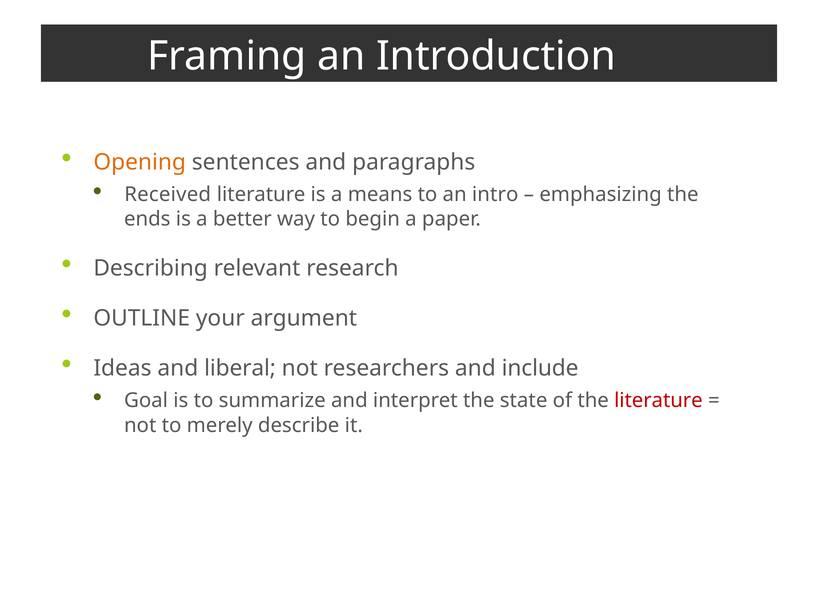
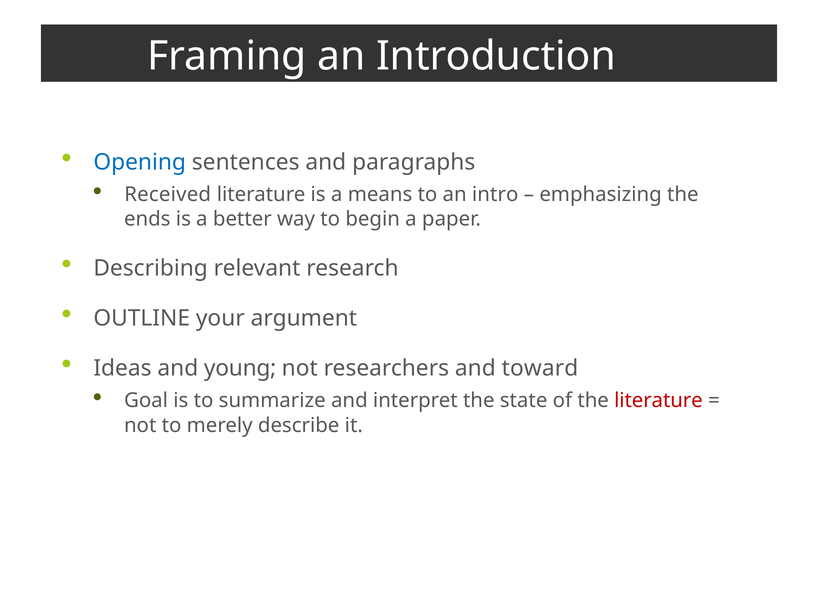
Opening colour: orange -> blue
liberal: liberal -> young
include: include -> toward
